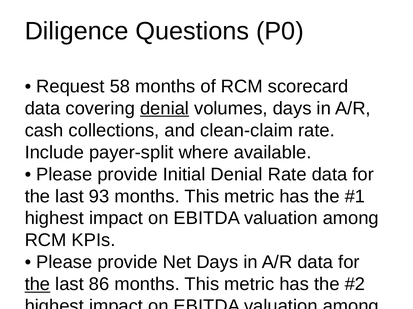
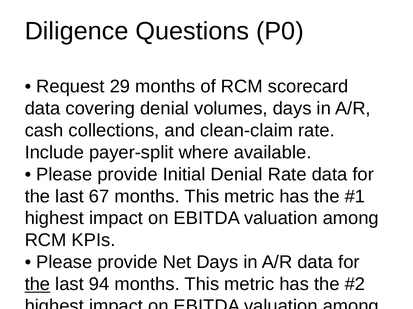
58: 58 -> 29
denial at (165, 109) underline: present -> none
93: 93 -> 67
86: 86 -> 94
